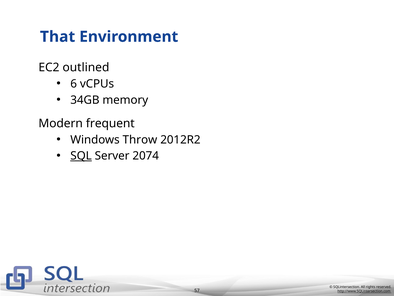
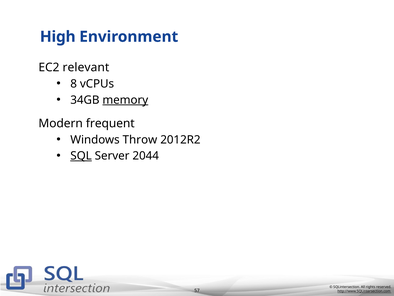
That: That -> High
outlined: outlined -> relevant
6: 6 -> 8
memory underline: none -> present
2074: 2074 -> 2044
